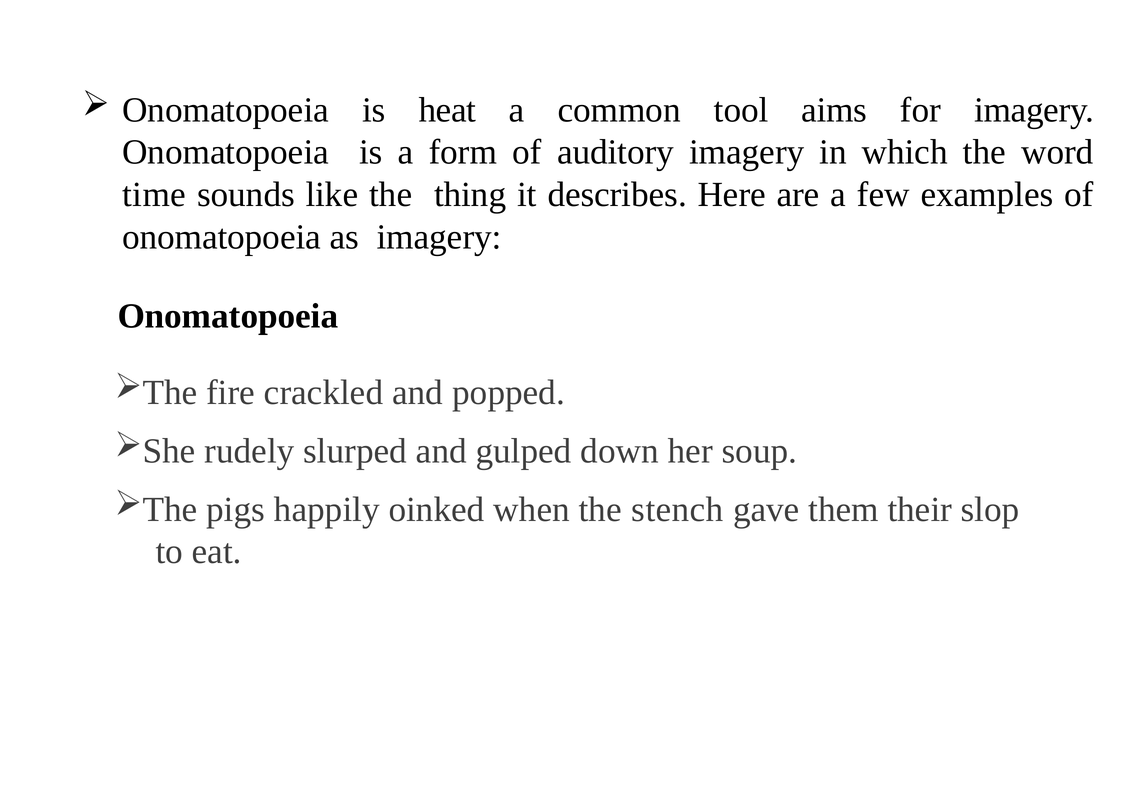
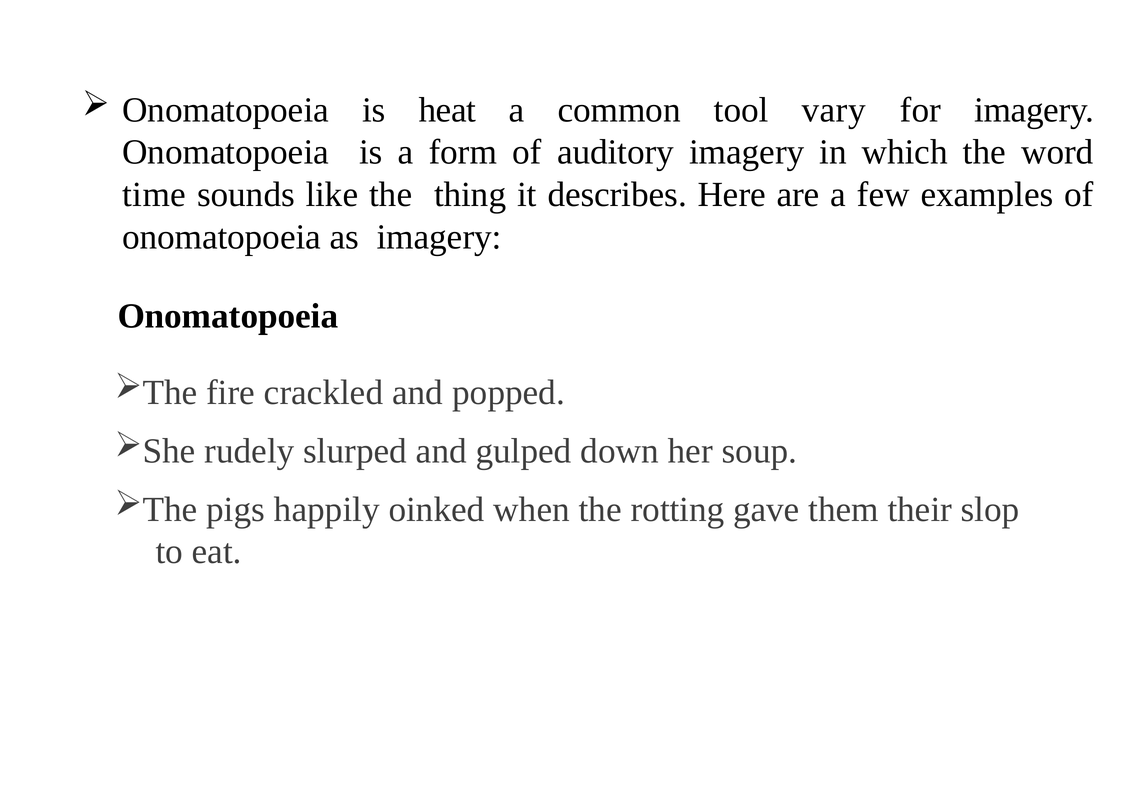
aims: aims -> vary
stench: stench -> rotting
